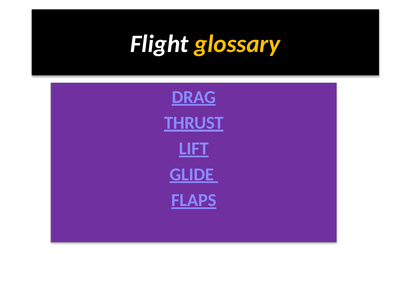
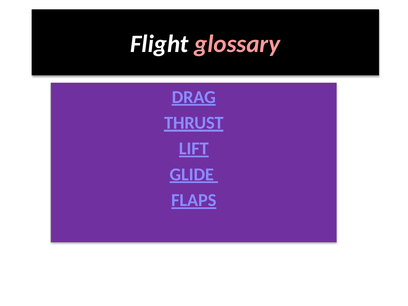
glossary colour: yellow -> pink
